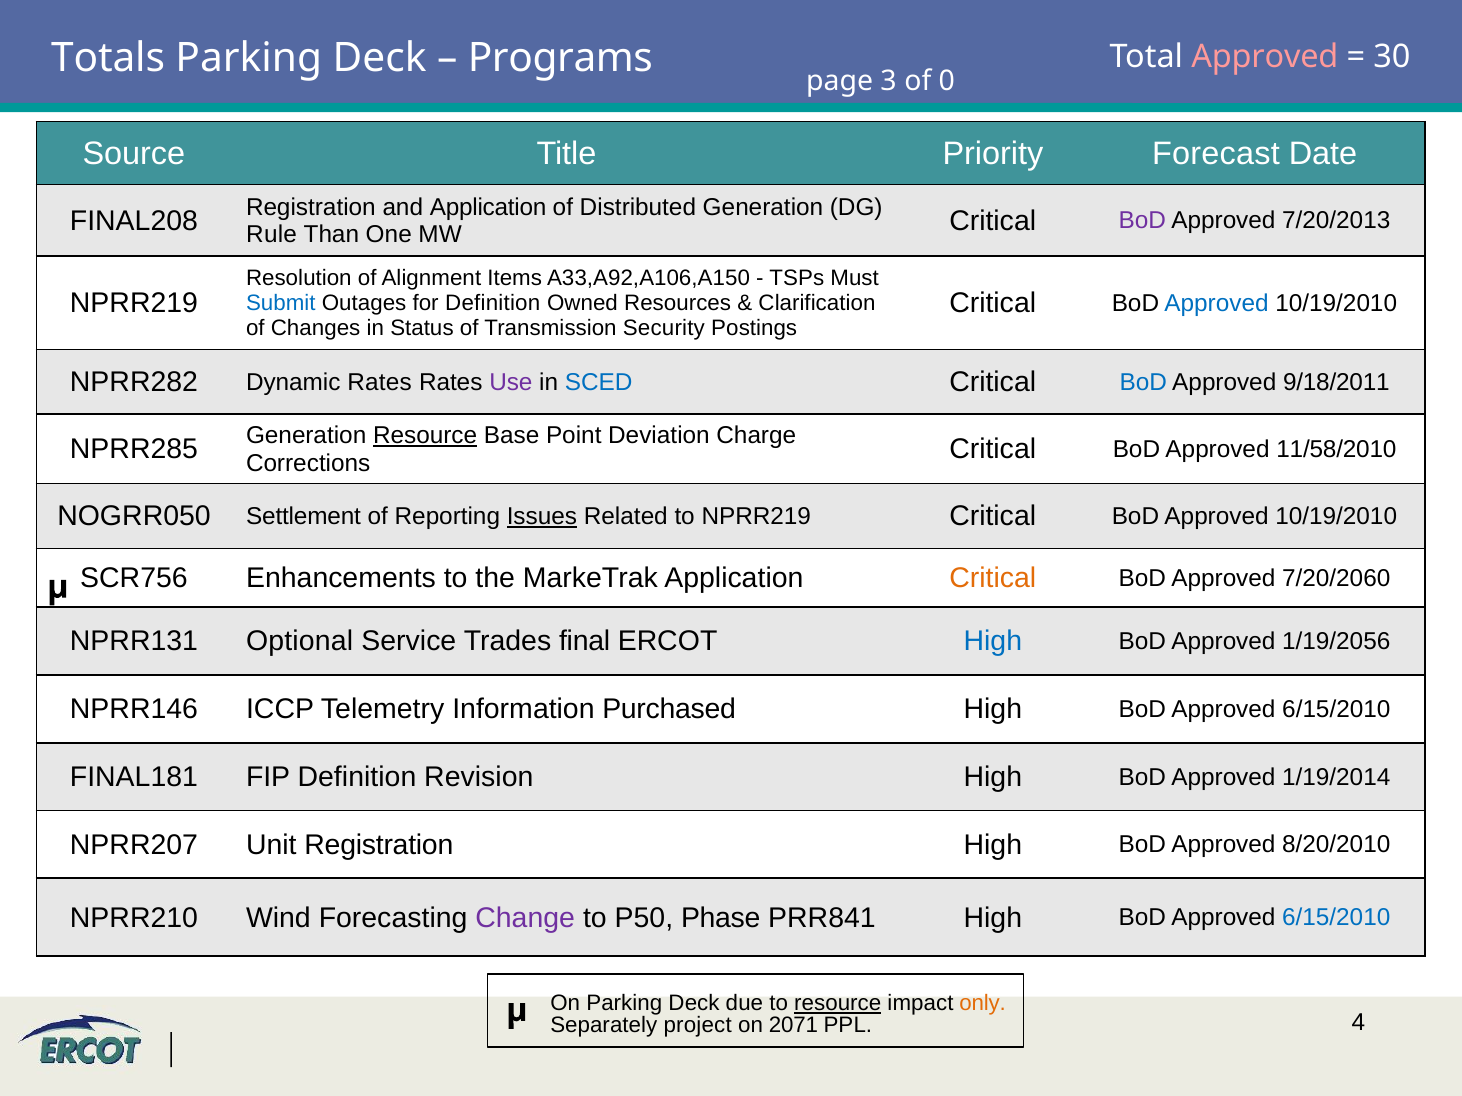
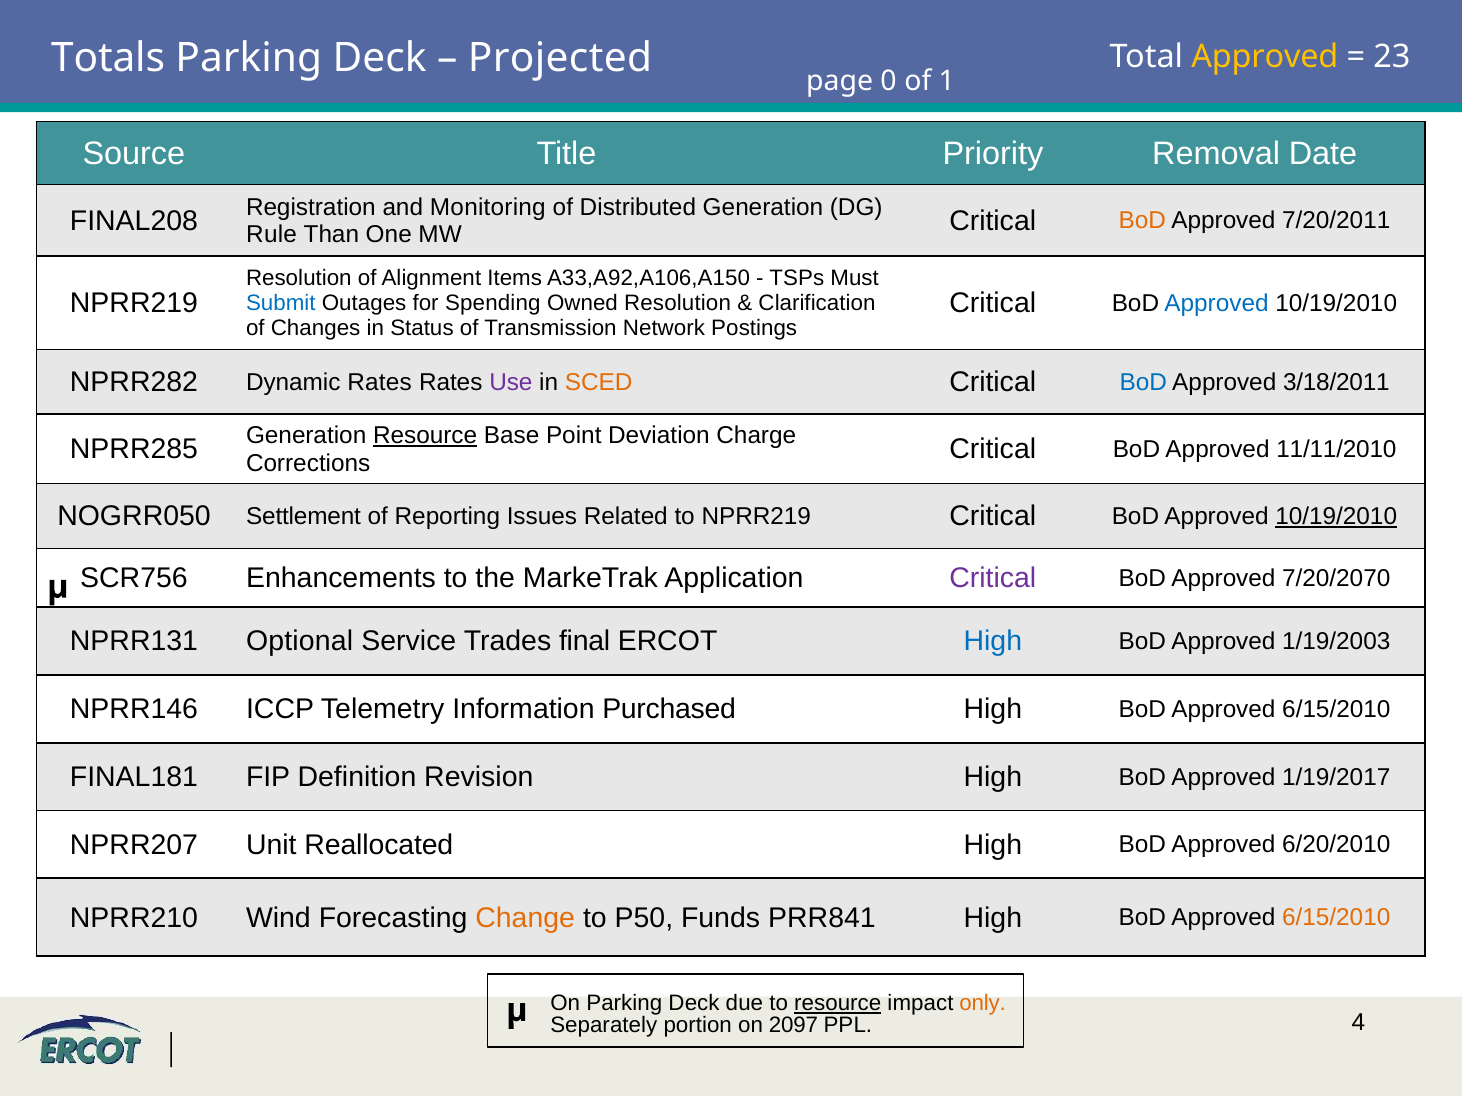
Programs: Programs -> Projected
Approved at (1265, 57) colour: pink -> yellow
30: 30 -> 23
3: 3 -> 0
0: 0 -> 1
Forecast: Forecast -> Removal
and Application: Application -> Monitoring
BoD at (1142, 221) colour: purple -> orange
7/20/2013: 7/20/2013 -> 7/20/2011
for Definition: Definition -> Spending
Owned Resources: Resources -> Resolution
Security: Security -> Network
SCED colour: blue -> orange
9/18/2011: 9/18/2011 -> 3/18/2011
11/58/2010: 11/58/2010 -> 11/11/2010
Issues underline: present -> none
10/19/2010 at (1336, 517) underline: none -> present
Critical at (993, 579) colour: orange -> purple
7/20/2060: 7/20/2060 -> 7/20/2070
1/19/2056: 1/19/2056 -> 1/19/2003
1/19/2014: 1/19/2014 -> 1/19/2017
Unit Registration: Registration -> Reallocated
8/20/2010: 8/20/2010 -> 6/20/2010
Change colour: purple -> orange
Phase: Phase -> Funds
6/15/2010 at (1336, 918) colour: blue -> orange
project: project -> portion
2071: 2071 -> 2097
